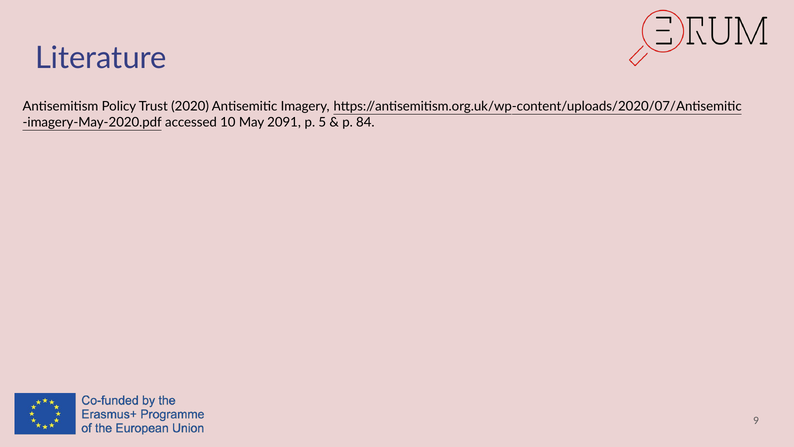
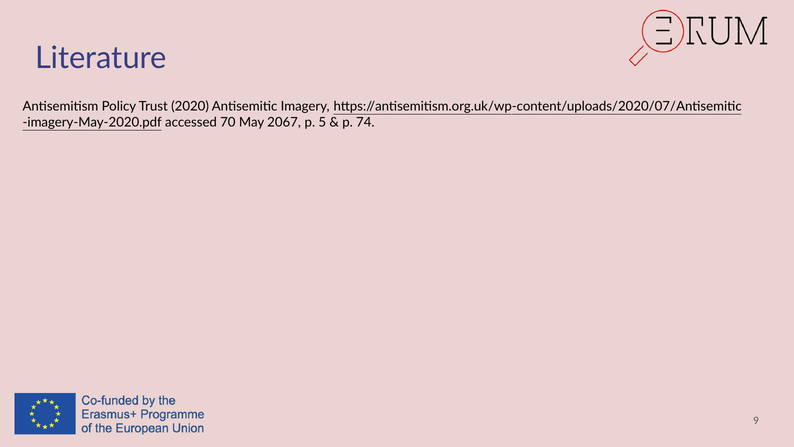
10: 10 -> 70
2091: 2091 -> 2067
84: 84 -> 74
